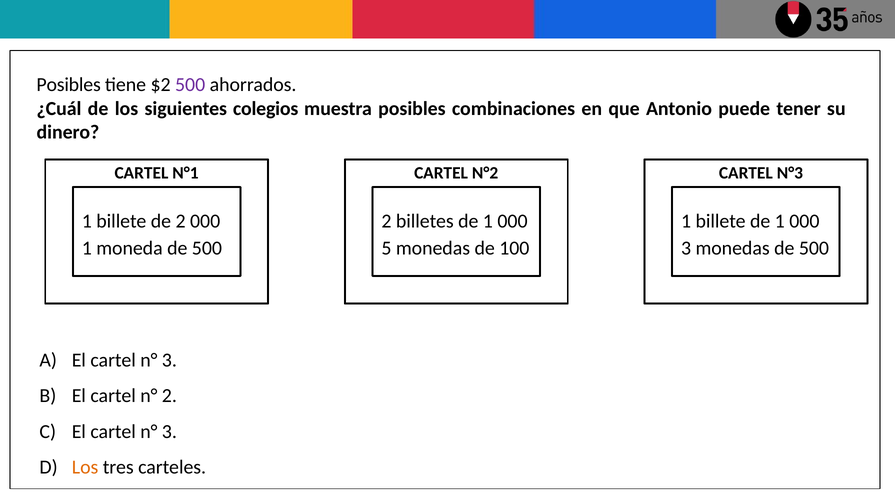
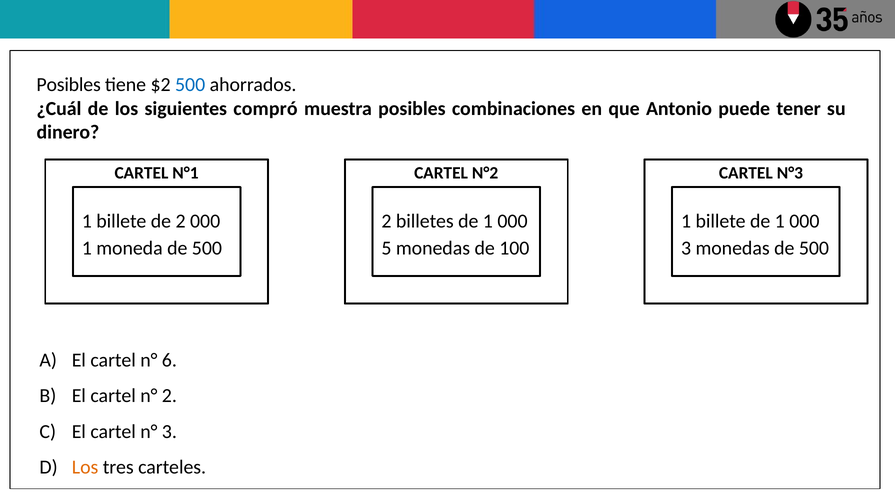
500 at (190, 85) colour: purple -> blue
colegios: colegios -> compró
3 at (169, 361): 3 -> 6
